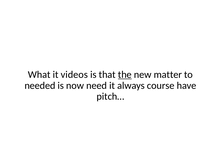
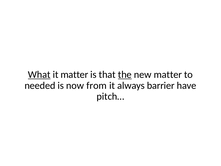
What underline: none -> present
it videos: videos -> matter
need: need -> from
course: course -> barrier
